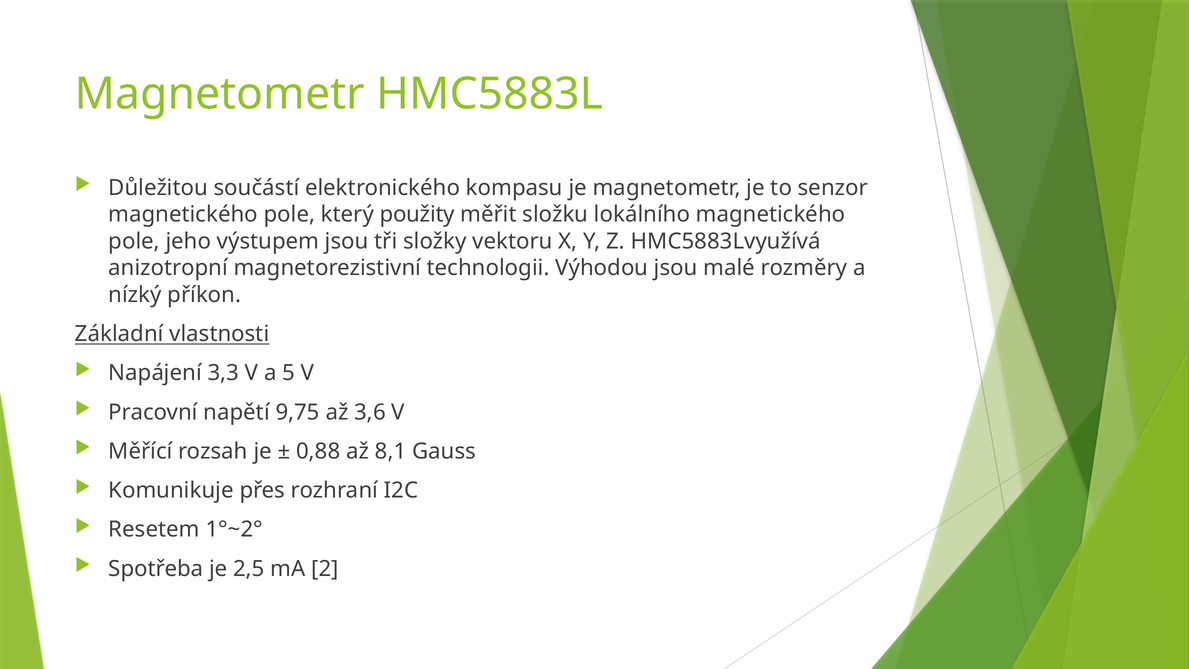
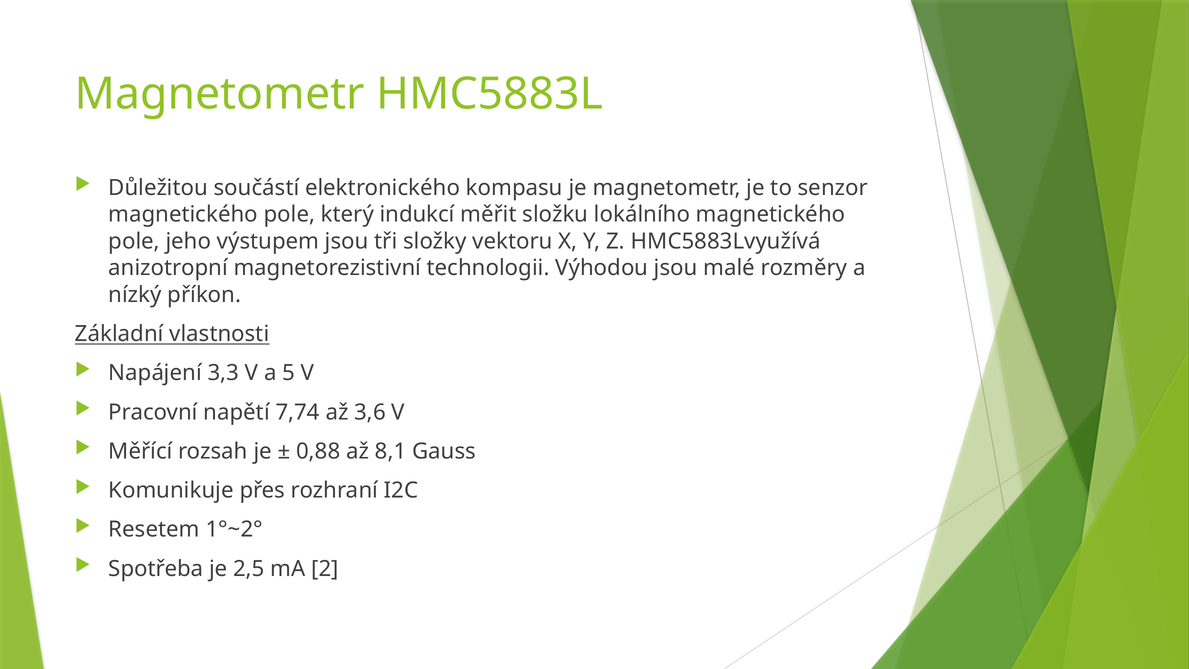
použity: použity -> indukcí
9,75: 9,75 -> 7,74
